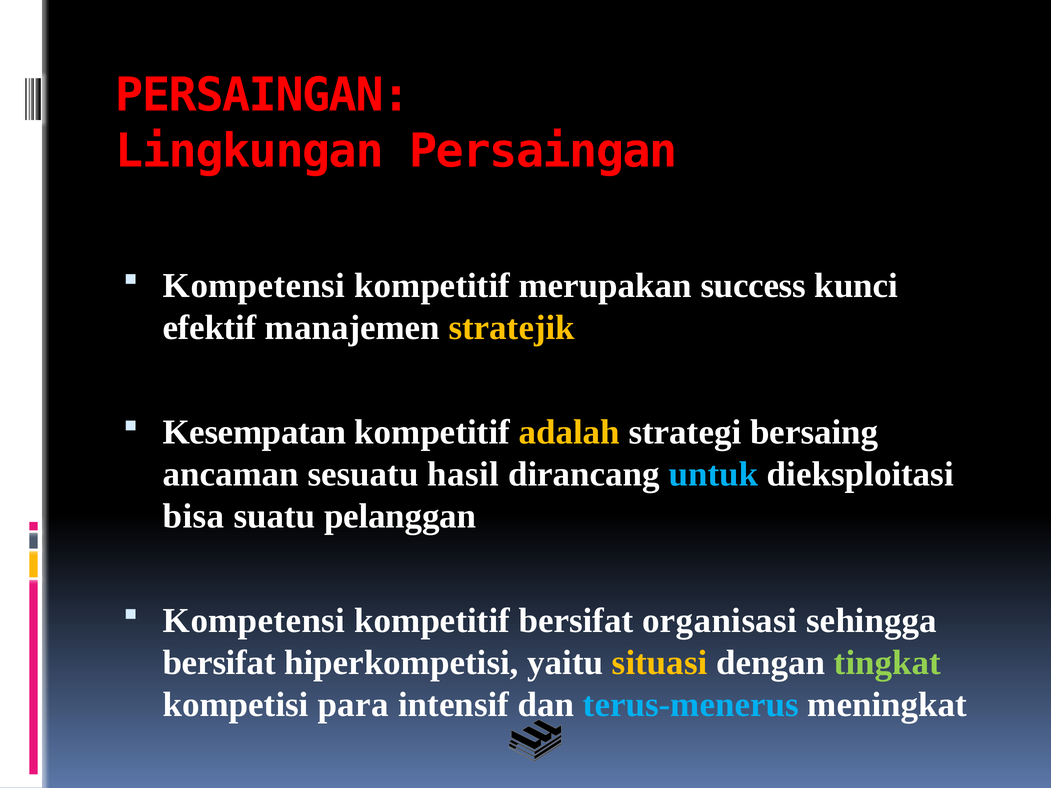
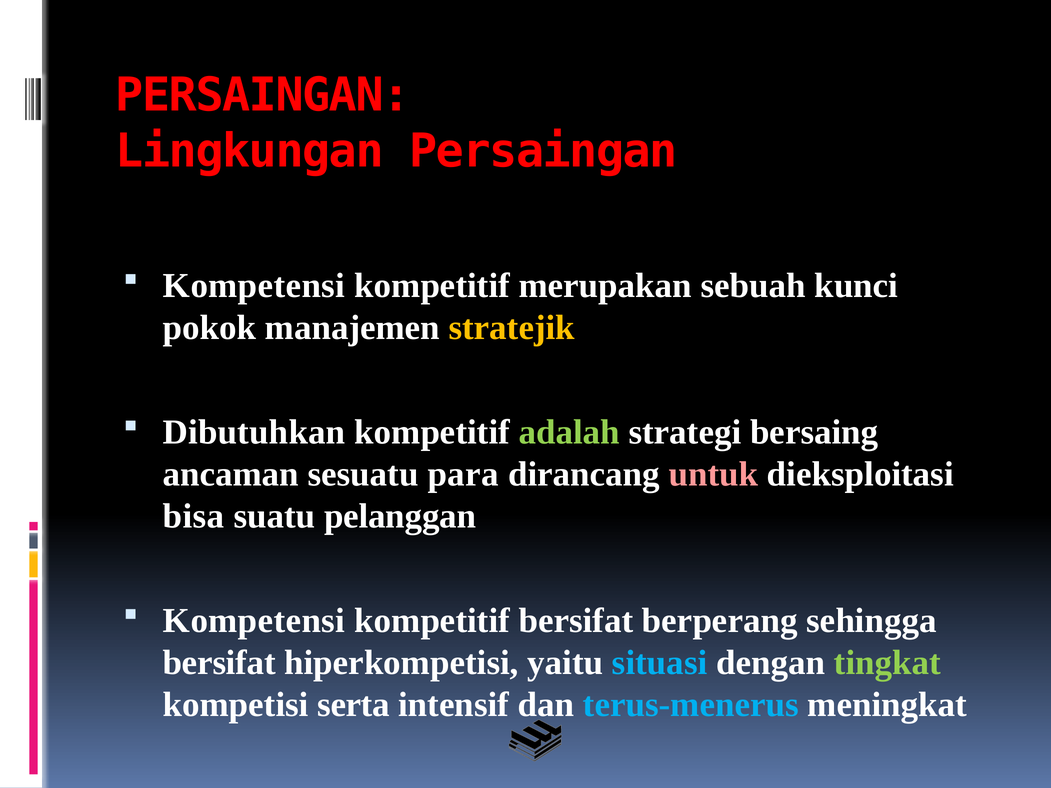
success: success -> sebuah
efektif: efektif -> pokok
Kesempatan: Kesempatan -> Dibutuhkan
adalah colour: yellow -> light green
hasil: hasil -> para
untuk colour: light blue -> pink
organisasi: organisasi -> berperang
situasi colour: yellow -> light blue
para: para -> serta
